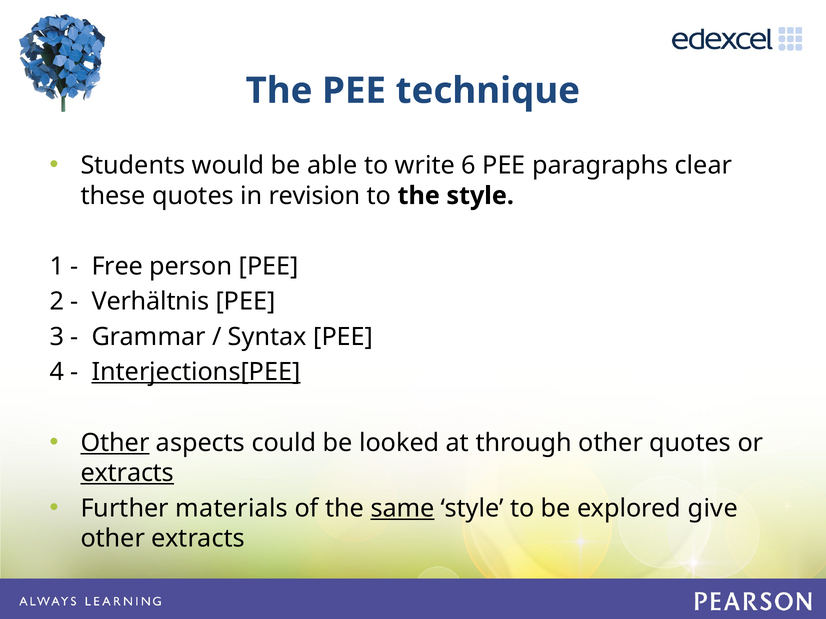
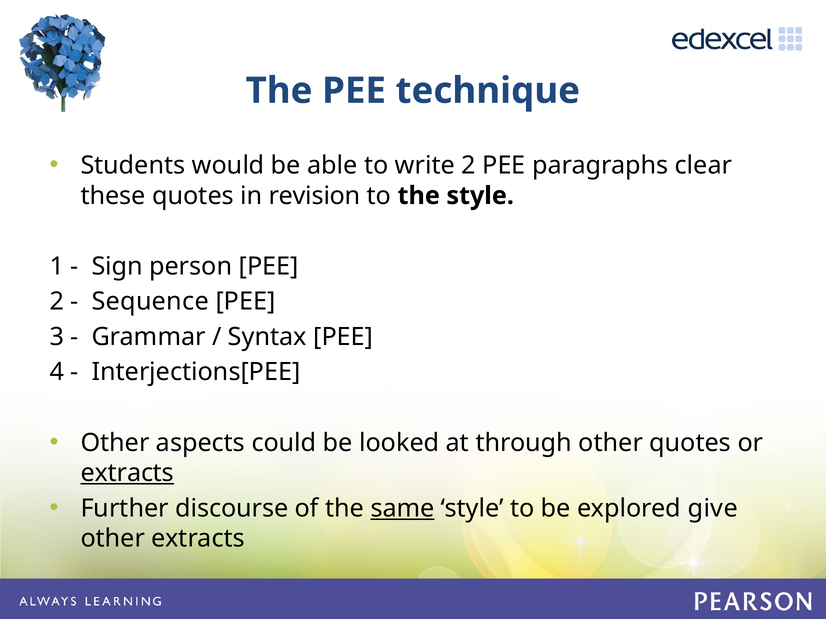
write 6: 6 -> 2
Free: Free -> Sign
Verhältnis: Verhältnis -> Sequence
Interjections[PEE underline: present -> none
Other at (115, 443) underline: present -> none
materials: materials -> discourse
